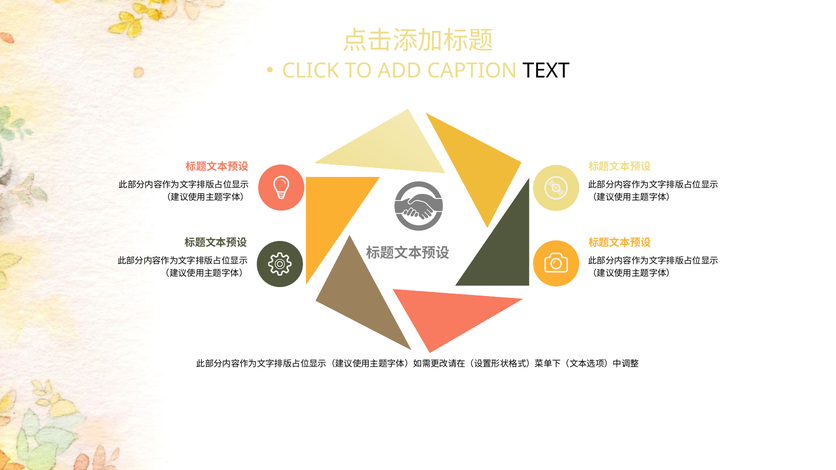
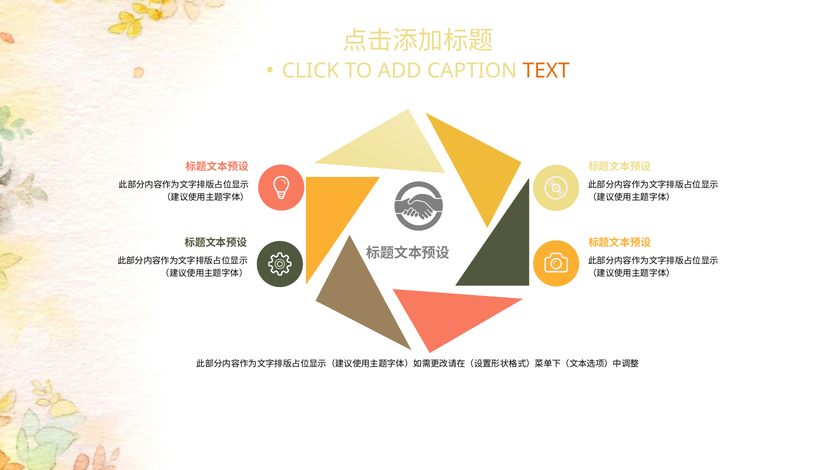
TEXT colour: black -> orange
